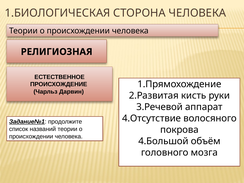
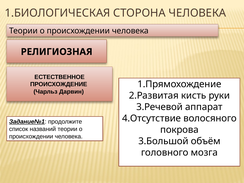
4.Большой: 4.Большой -> 3.Большой
